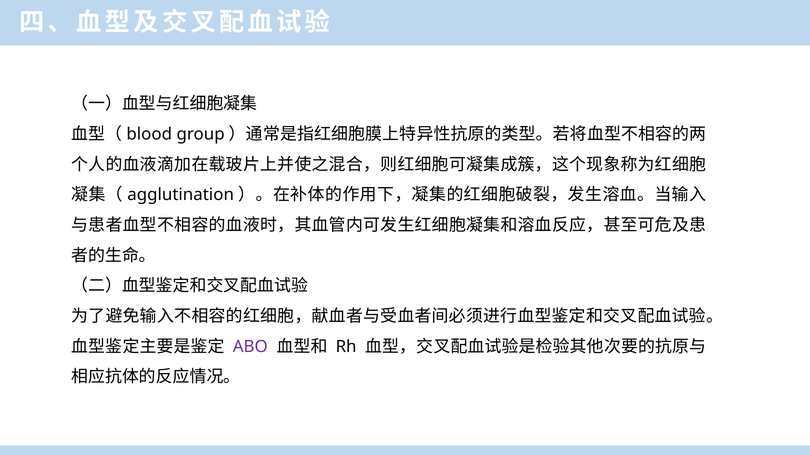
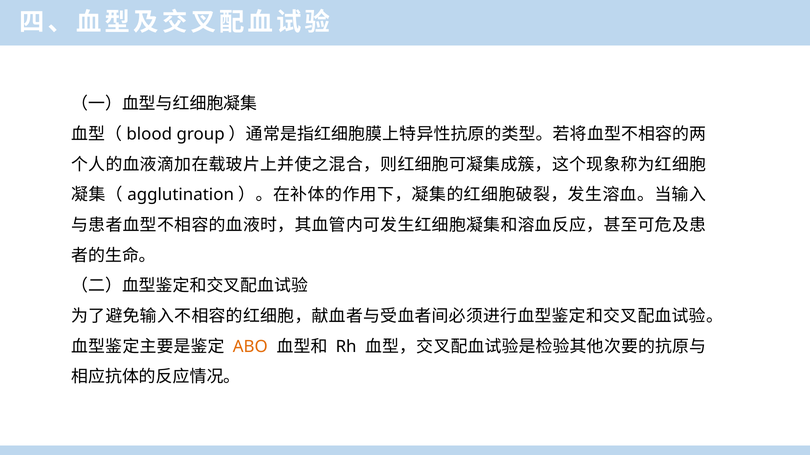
ABO colour: purple -> orange
